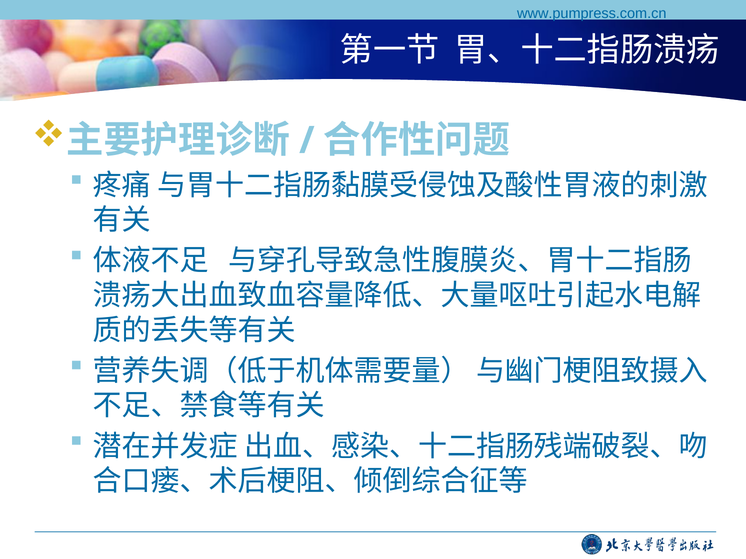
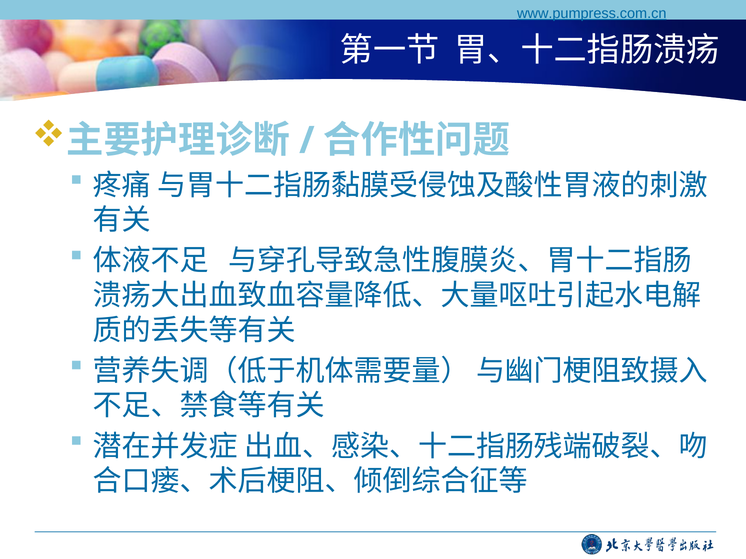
www.pumpress.com.cn underline: none -> present
